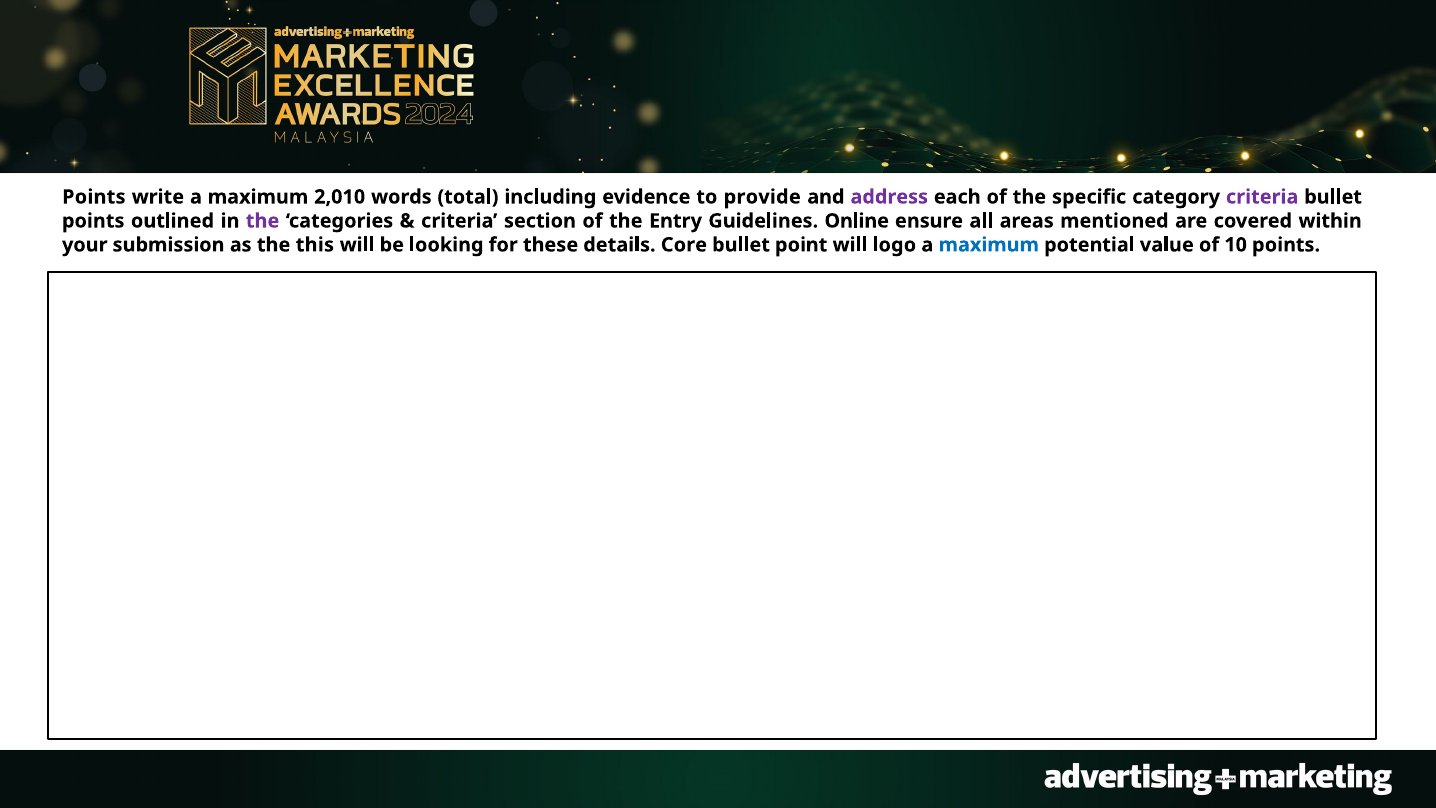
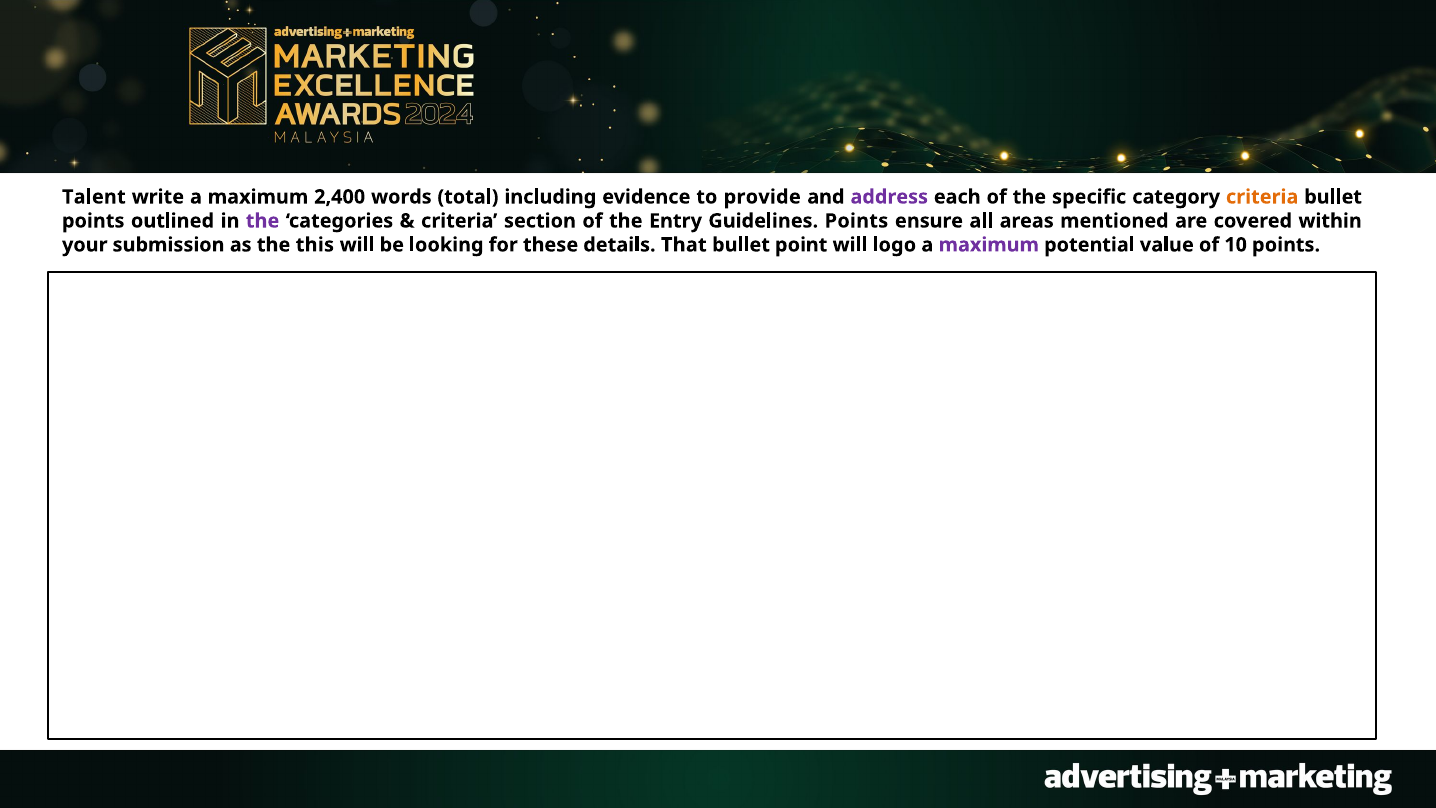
Points at (94, 197): Points -> Talent
2,010: 2,010 -> 2,400
criteria at (1262, 197) colour: purple -> orange
Guidelines Online: Online -> Points
Core: Core -> That
maximum at (989, 245) colour: blue -> purple
